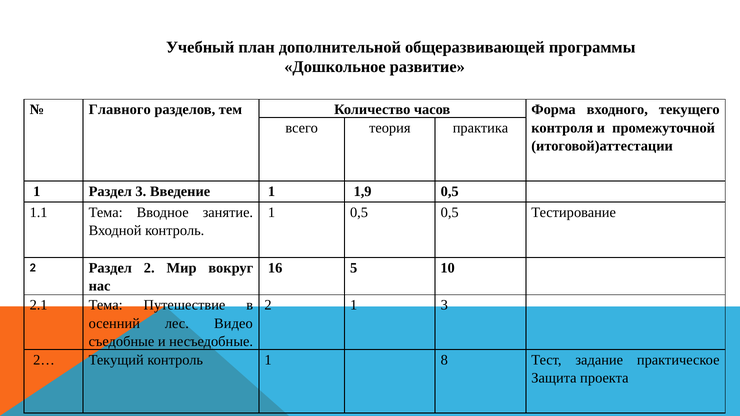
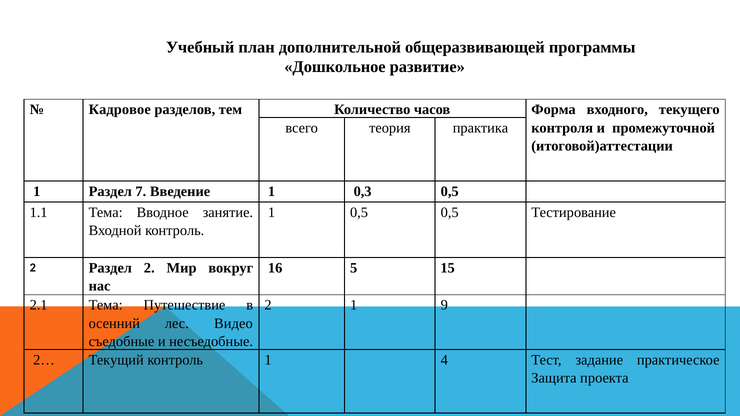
Главного: Главного -> Кадровое
Раздел 3: 3 -> 7
1,9: 1,9 -> 0,3
10: 10 -> 15
1 3: 3 -> 9
8: 8 -> 4
